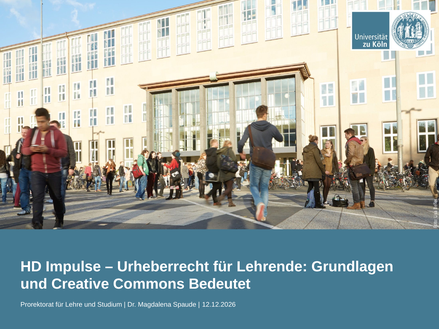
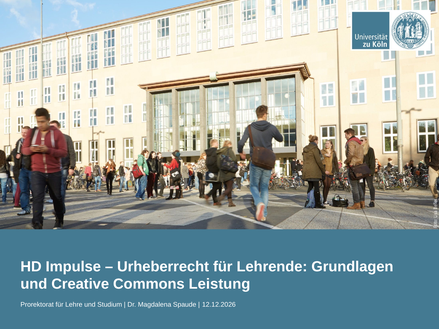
Bedeutet: Bedeutet -> Leistung
